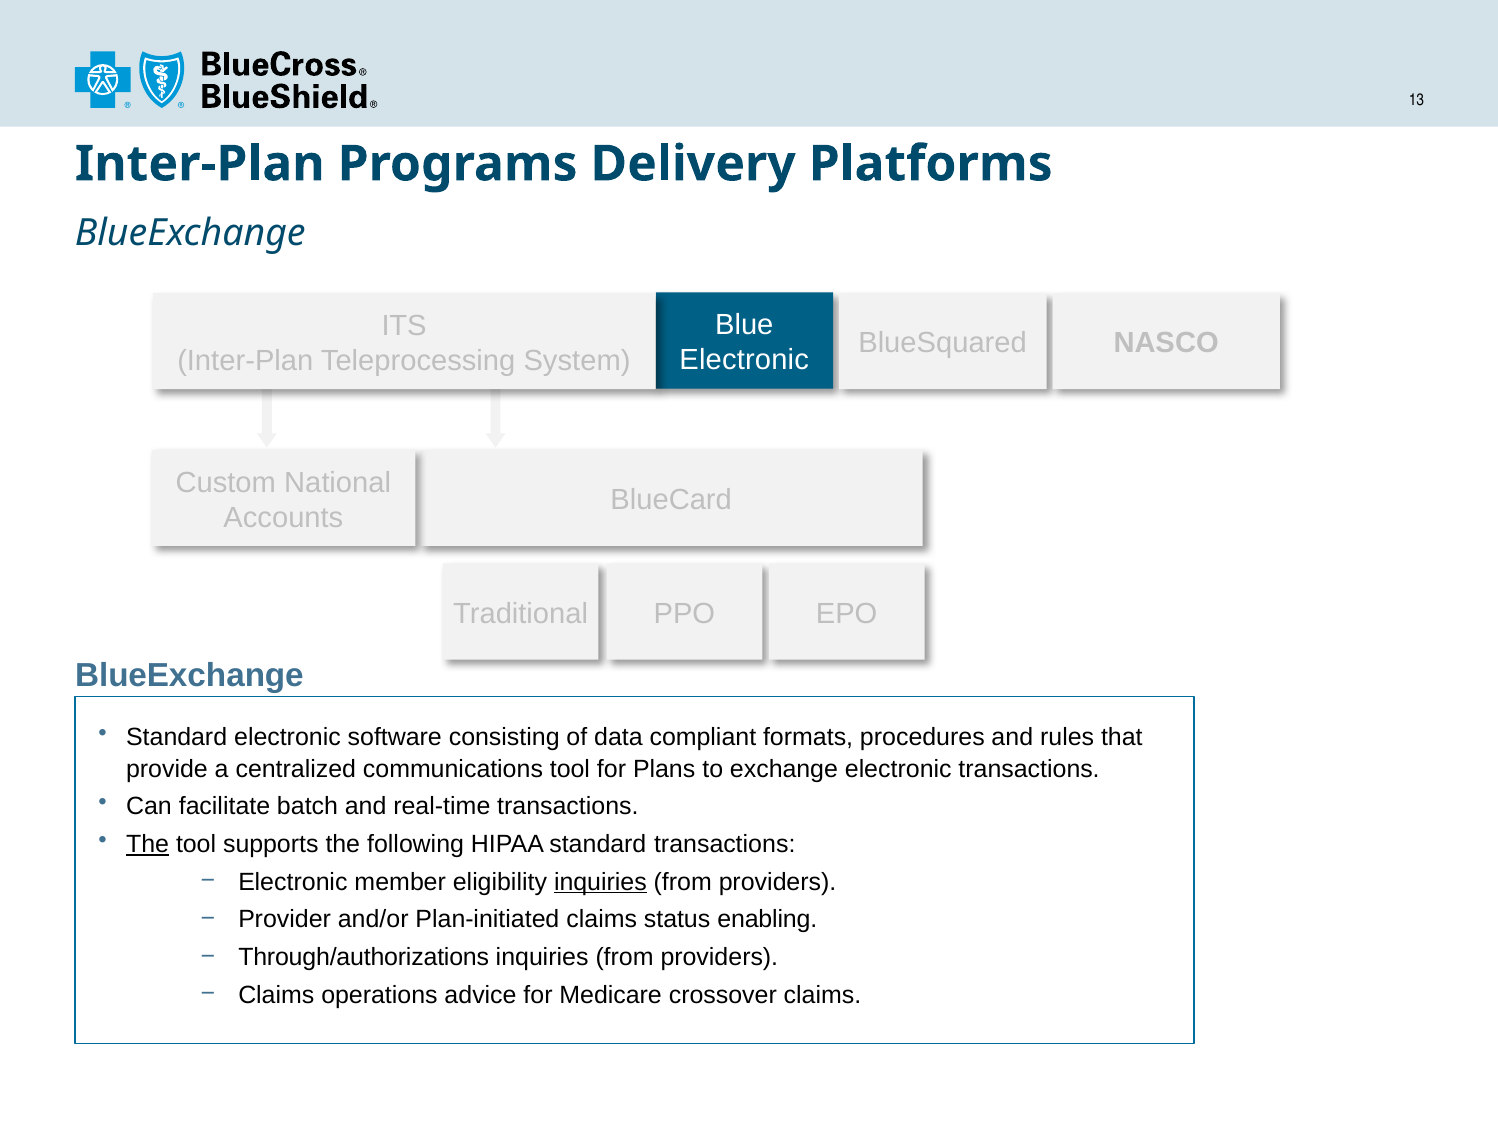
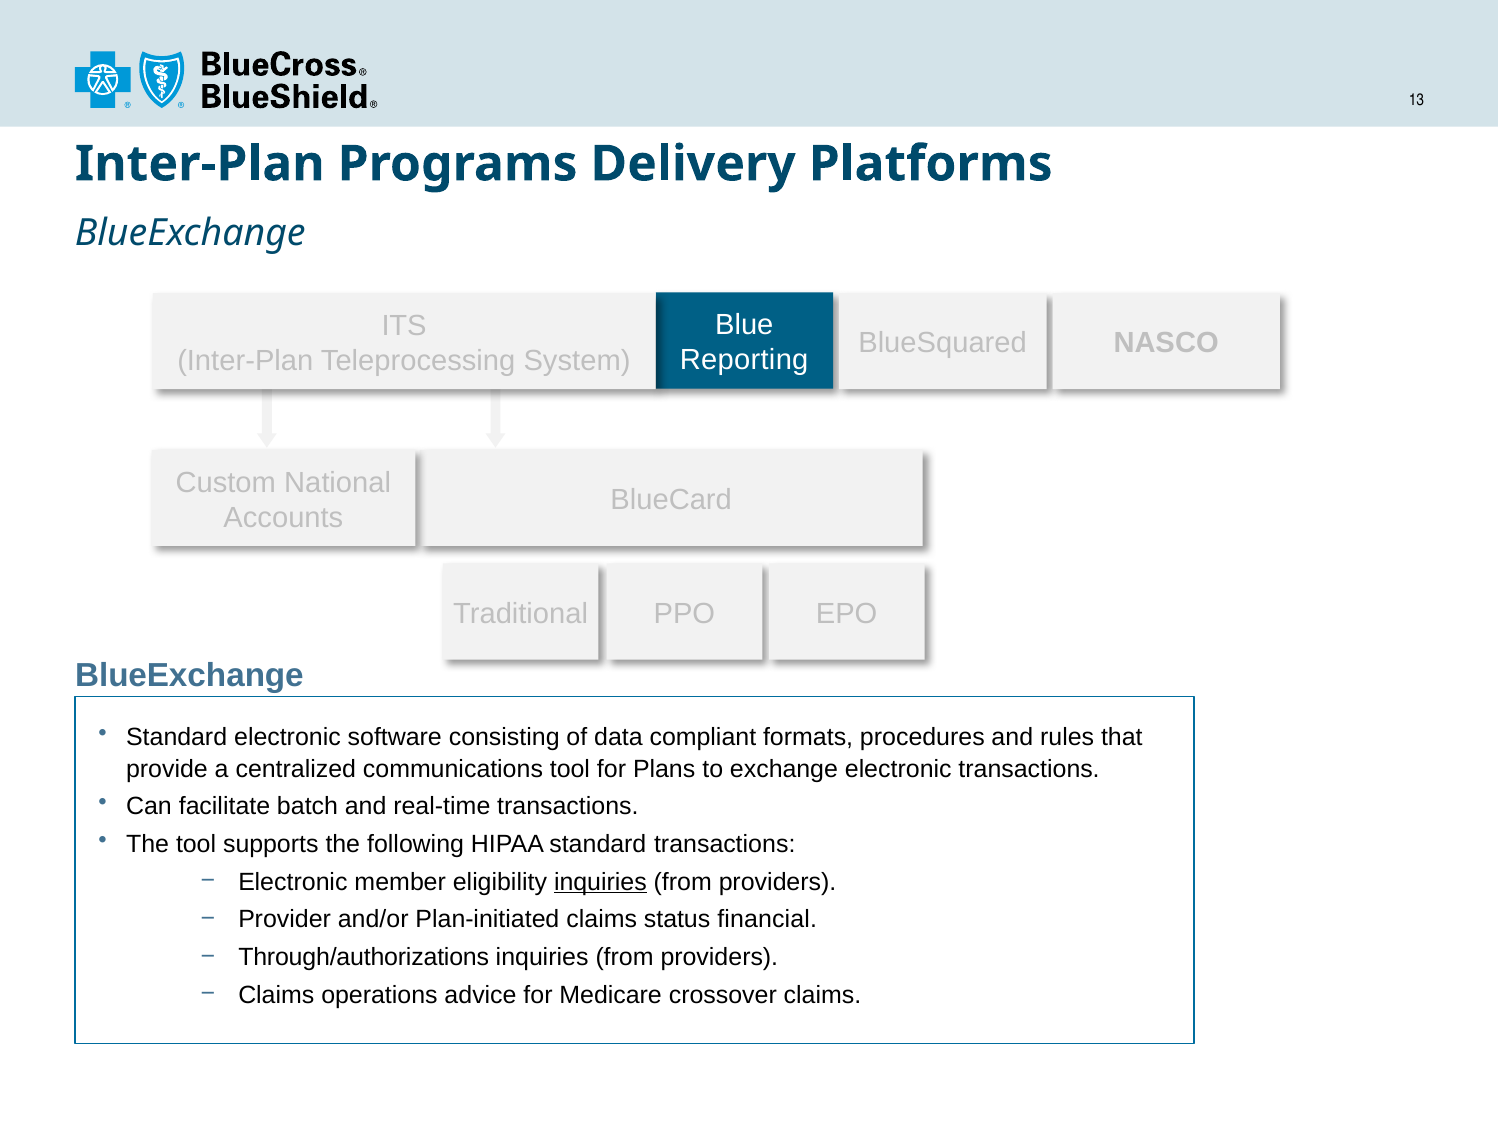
Electronic at (744, 360): Electronic -> Reporting
The at (148, 845) underline: present -> none
enabling: enabling -> financial
